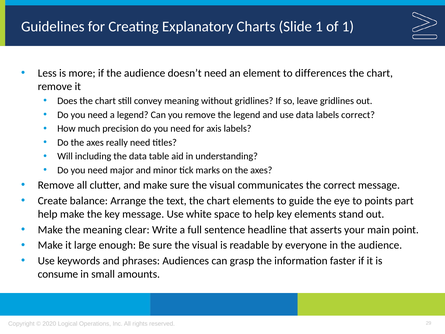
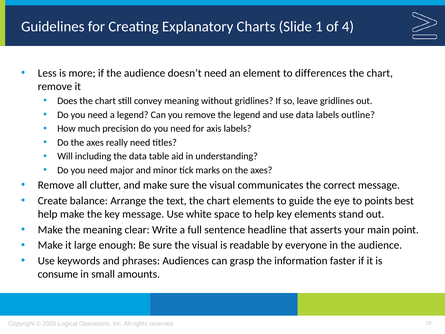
of 1: 1 -> 4
labels correct: correct -> outline
part: part -> best
